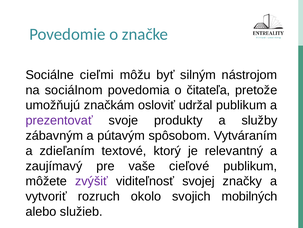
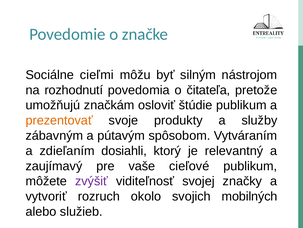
sociálnom: sociálnom -> rozhodnutí
udržal: udržal -> štúdie
prezentovať colour: purple -> orange
textové: textové -> dosiahli
